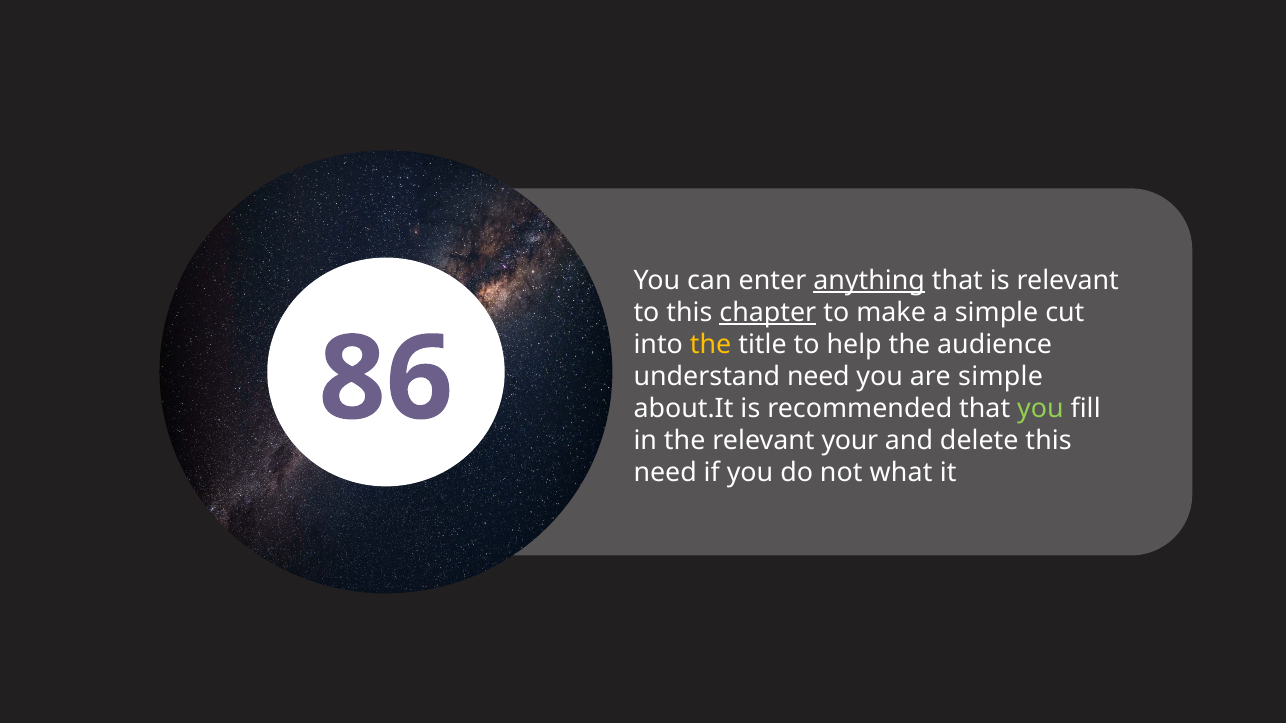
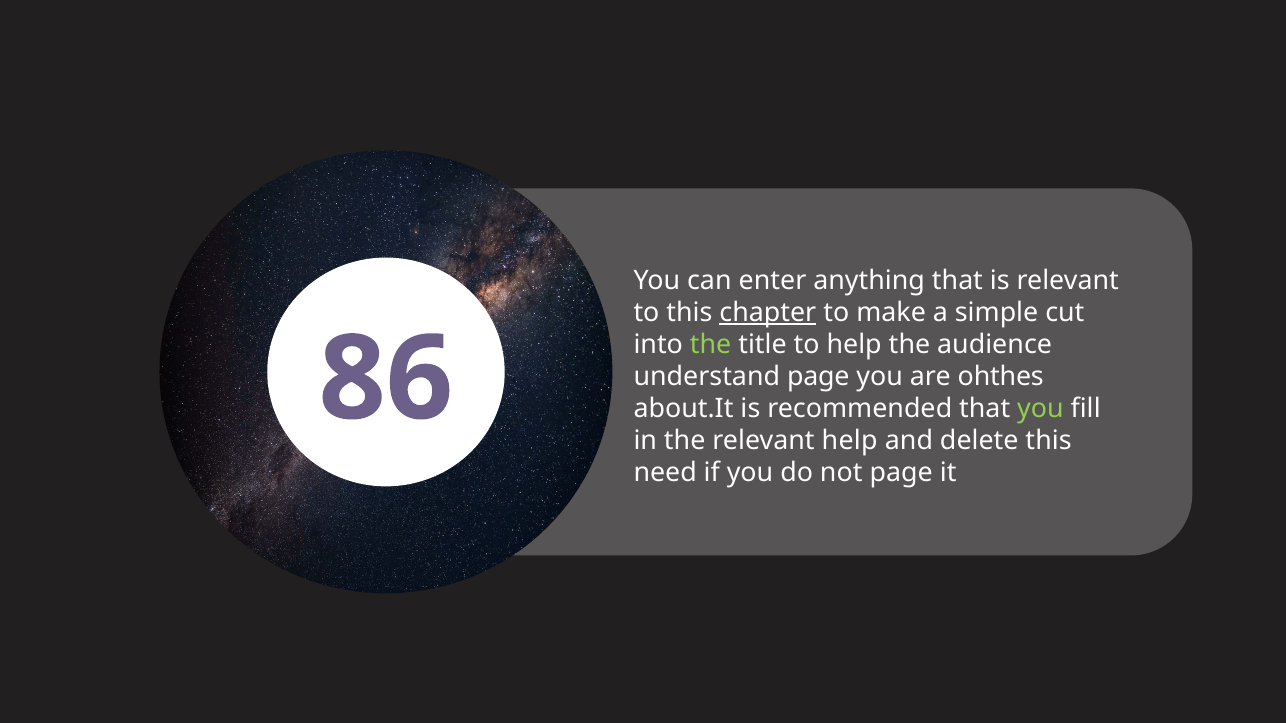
anything underline: present -> none
the at (711, 345) colour: yellow -> light green
understand need: need -> page
are simple: simple -> ohthes
relevant your: your -> help
not what: what -> page
